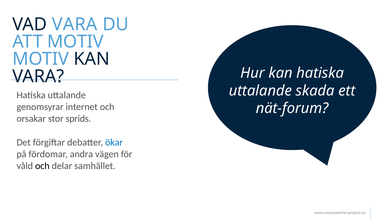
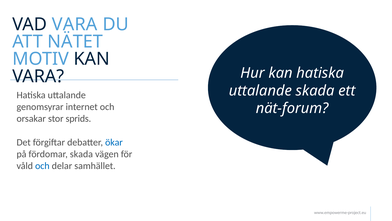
ATT MOTIV: MOTIV -> NÄTET
fördomar andra: andra -> skada
och at (42, 165) colour: black -> blue
